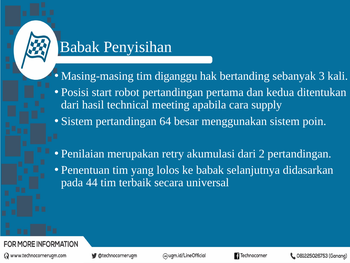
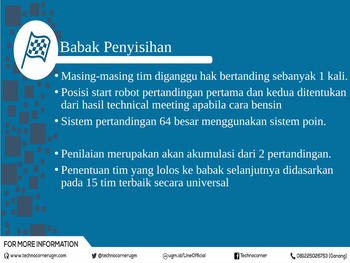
3: 3 -> 1
supply: supply -> bensin
retry: retry -> akan
44: 44 -> 15
